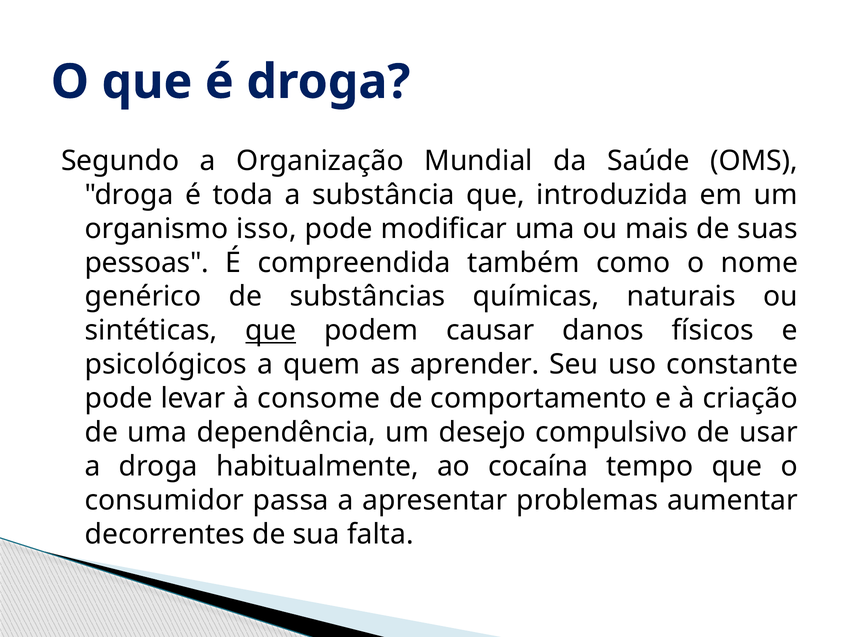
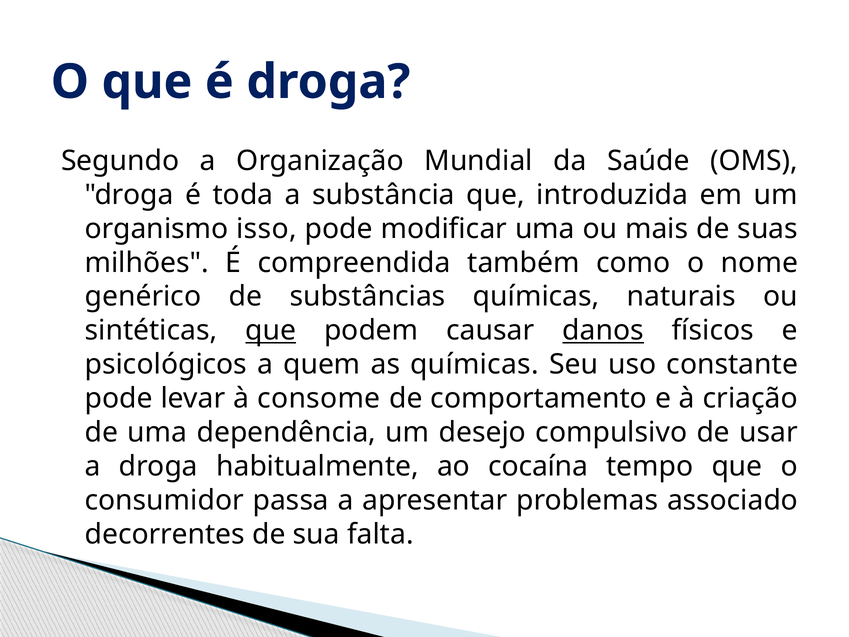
pessoas: pessoas -> milhões
danos underline: none -> present
as aprender: aprender -> químicas
aumentar: aumentar -> associado
